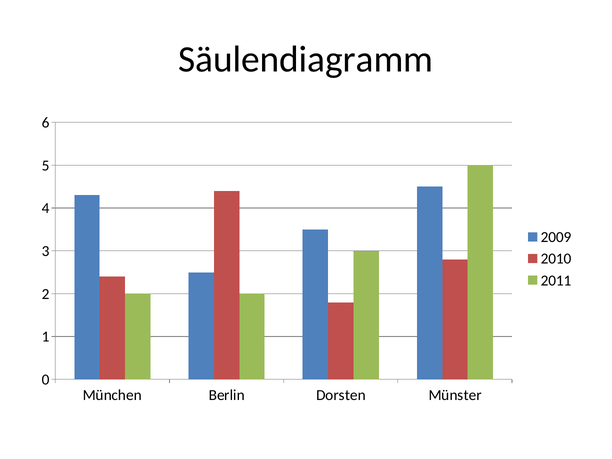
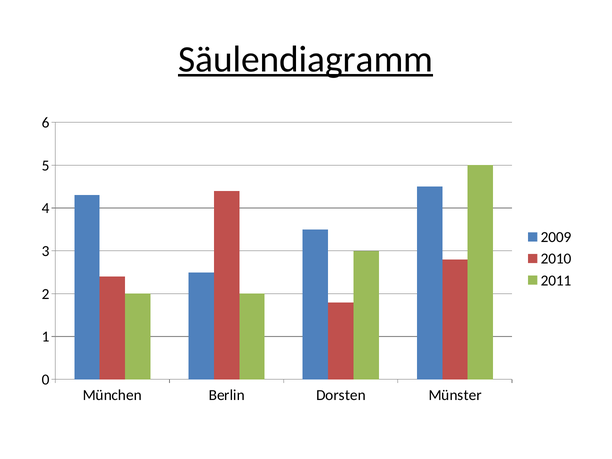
Säulendiagramm underline: none -> present
